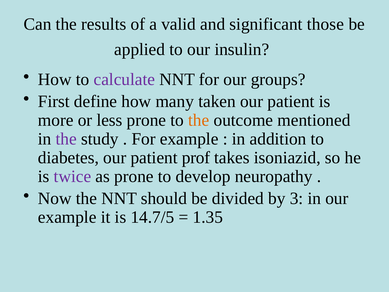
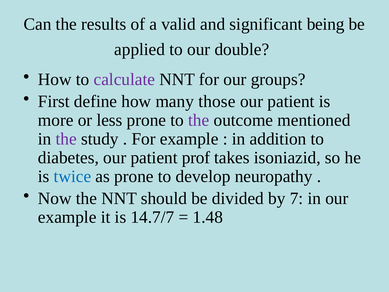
those: those -> being
insulin: insulin -> double
taken: taken -> those
the at (199, 120) colour: orange -> purple
twice colour: purple -> blue
3: 3 -> 7
14.7/5: 14.7/5 -> 14.7/7
1.35: 1.35 -> 1.48
